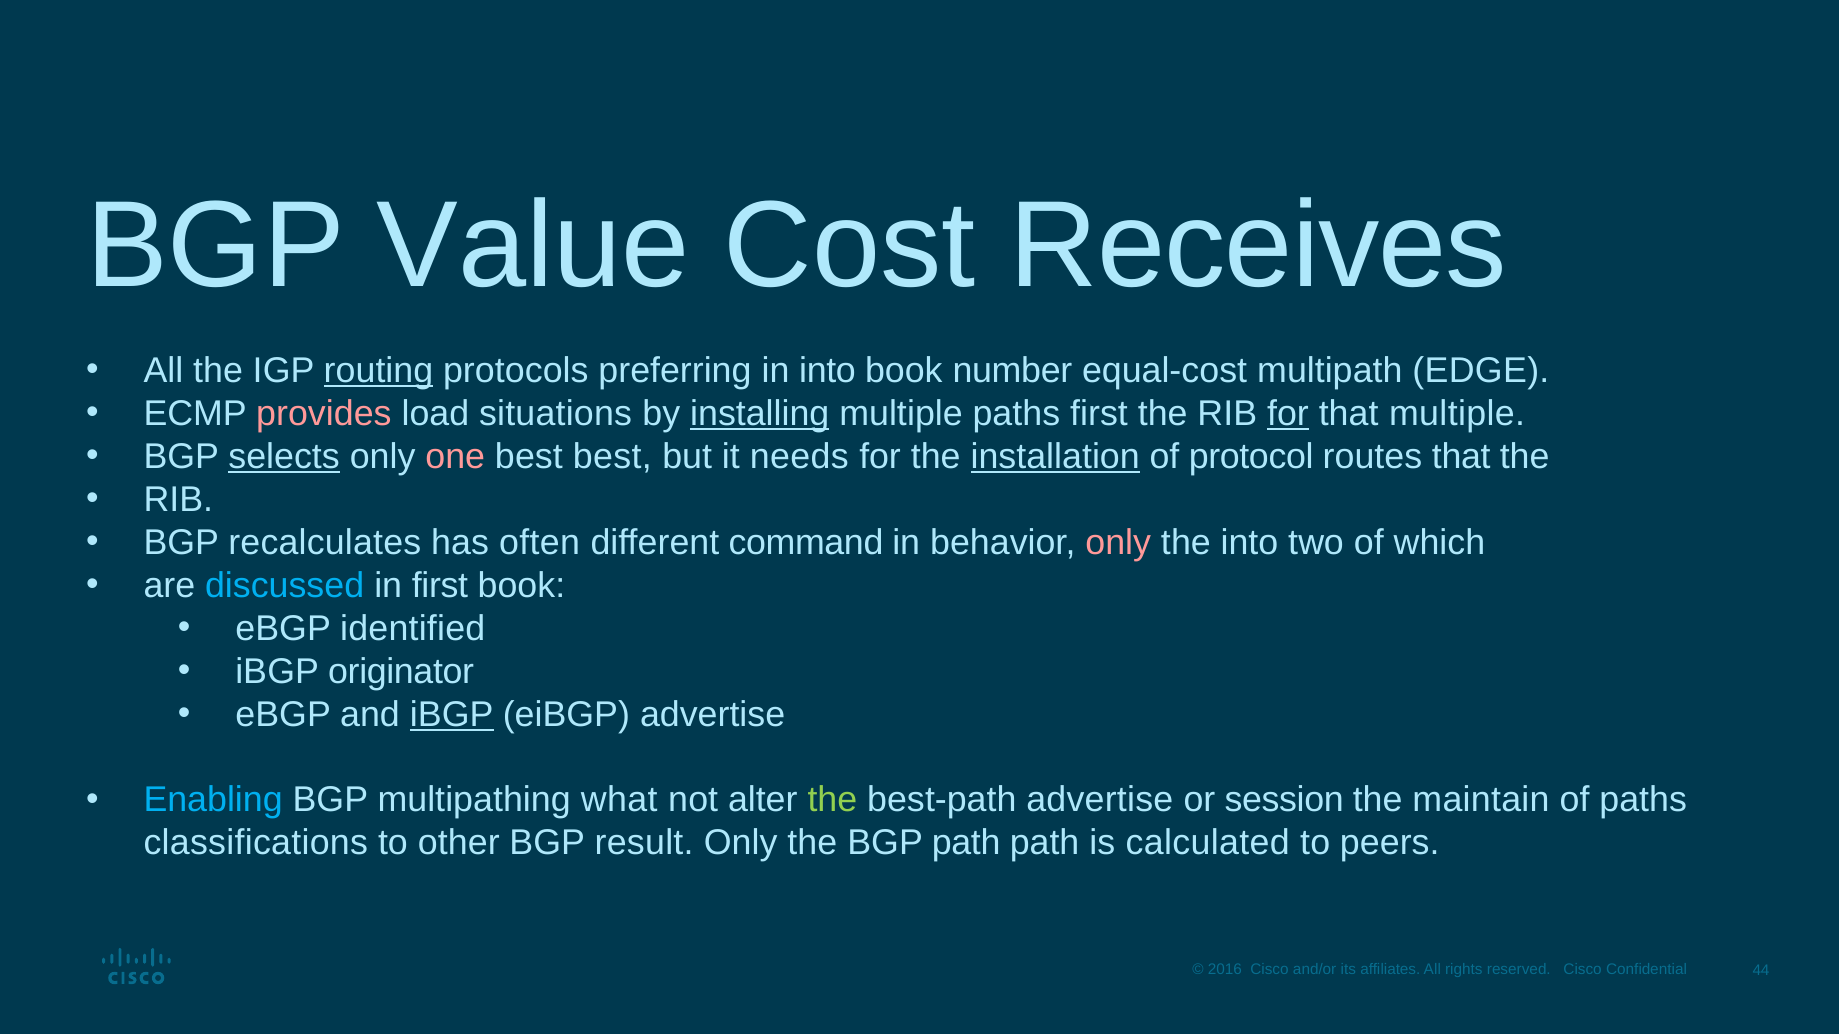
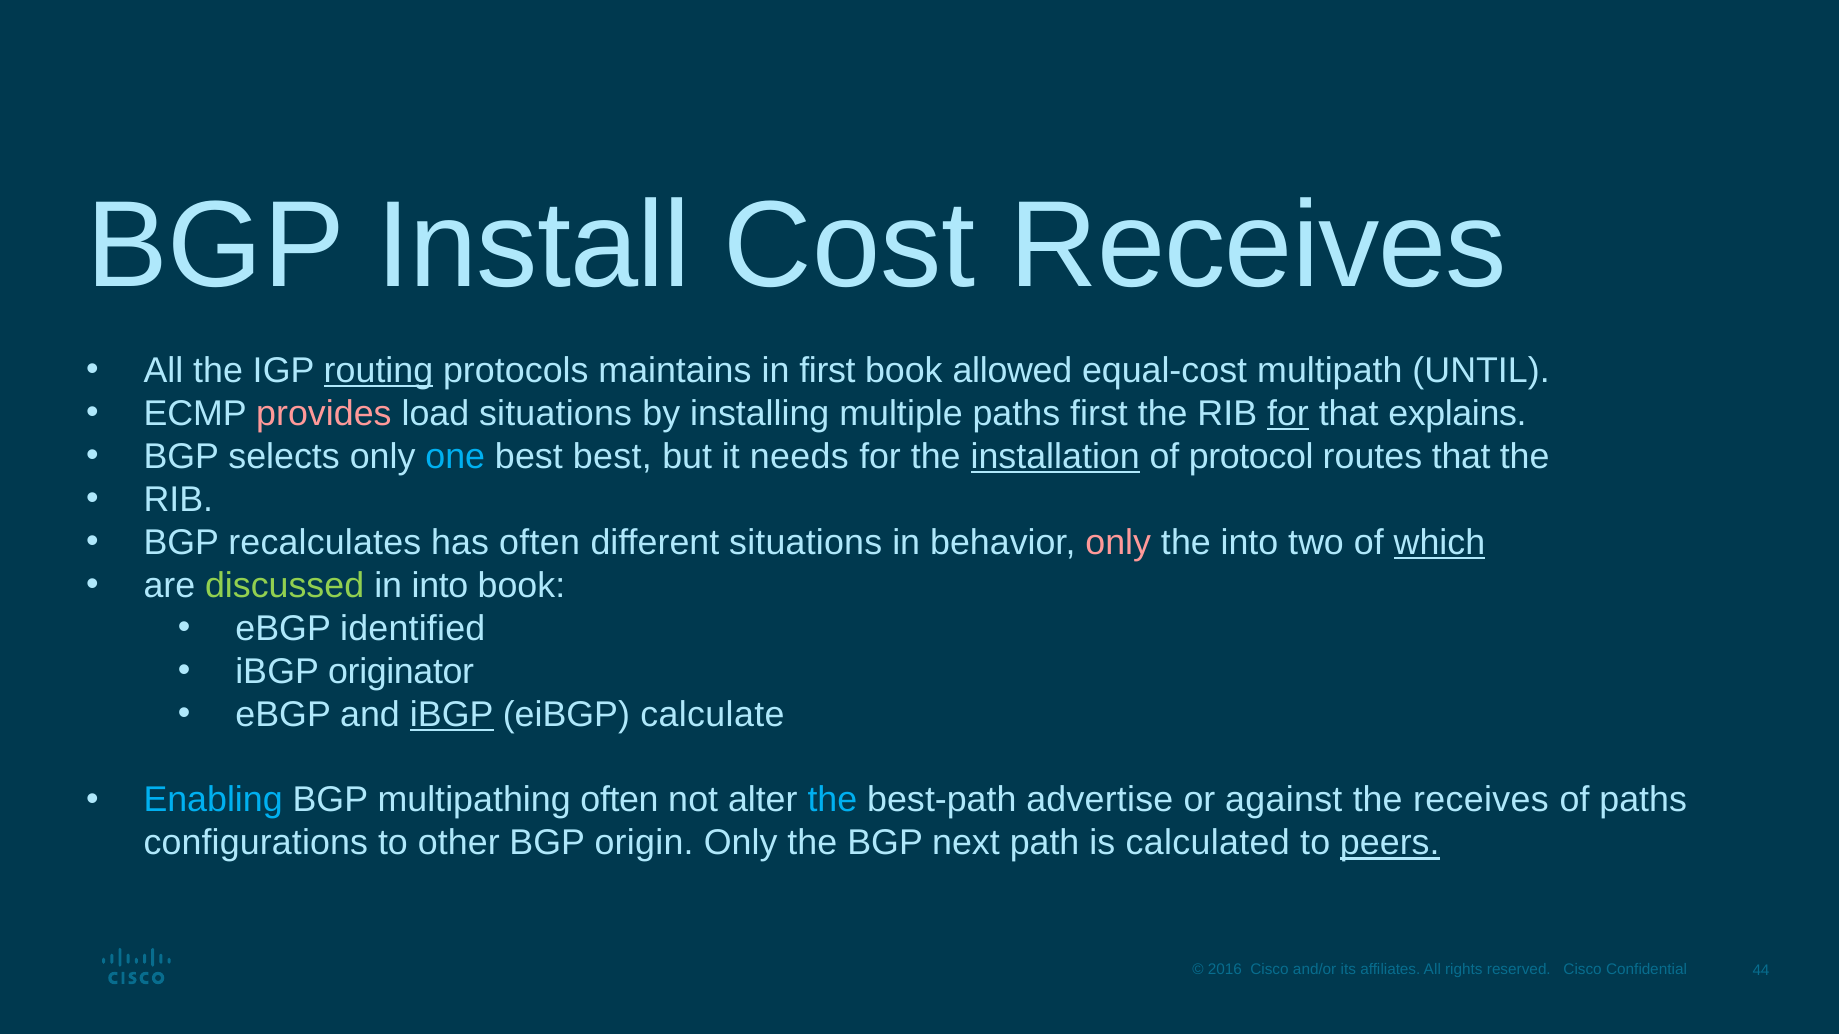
Value: Value -> Install
preferring: preferring -> maintains
in into: into -> first
number: number -> allowed
EDGE: EDGE -> UNTIL
installing underline: present -> none
that multiple: multiple -> explains
selects underline: present -> none
one colour: pink -> light blue
different command: command -> situations
which underline: none -> present
discussed colour: light blue -> light green
in first: first -> into
eiBGP advertise: advertise -> calculate
multipathing what: what -> often
the at (832, 801) colour: light green -> light blue
session: session -> against
the maintain: maintain -> receives
classifications: classifications -> configurations
result: result -> origin
BGP path: path -> next
peers underline: none -> present
